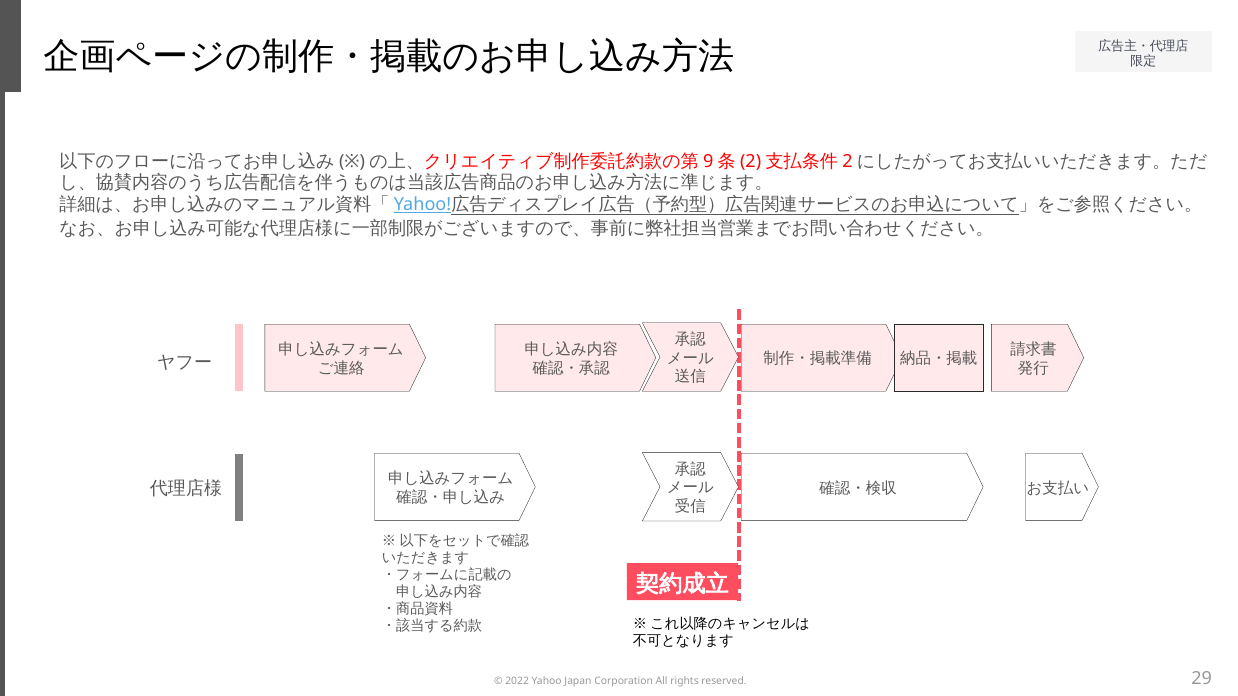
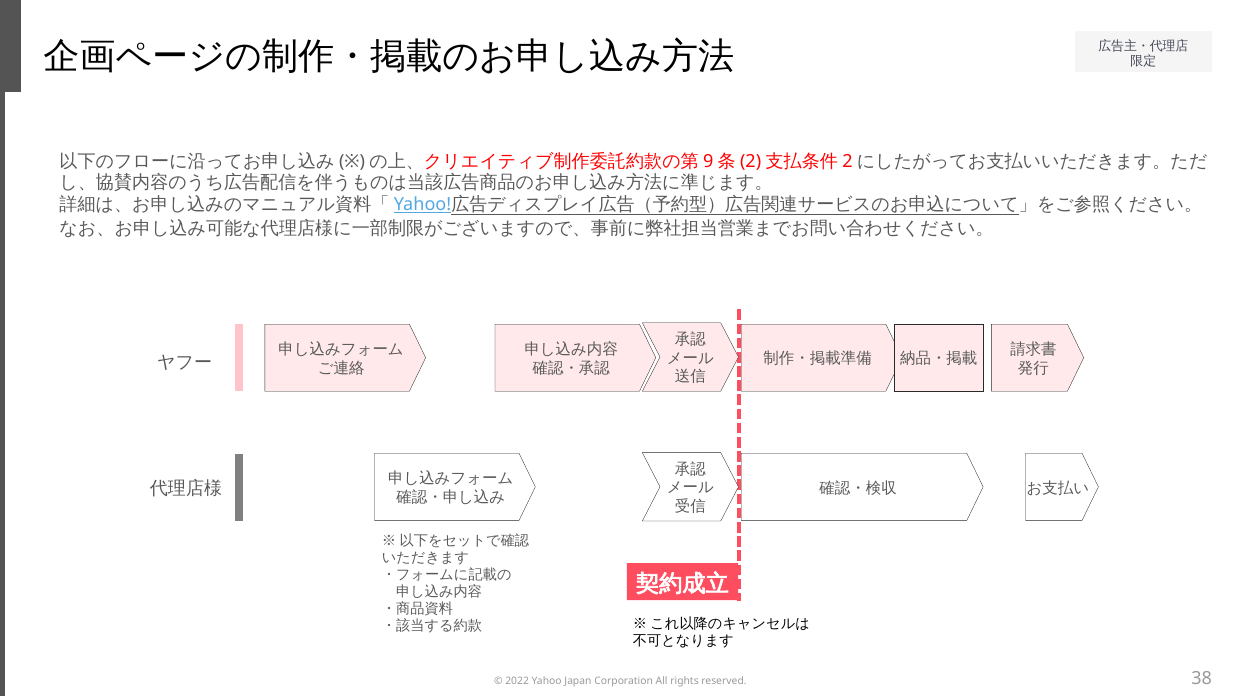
29: 29 -> 38
